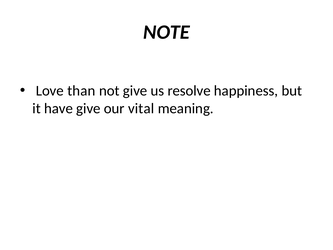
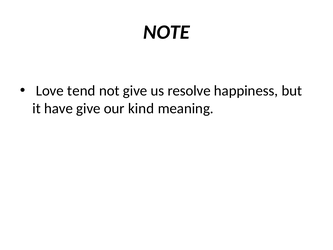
than: than -> tend
vital: vital -> kind
